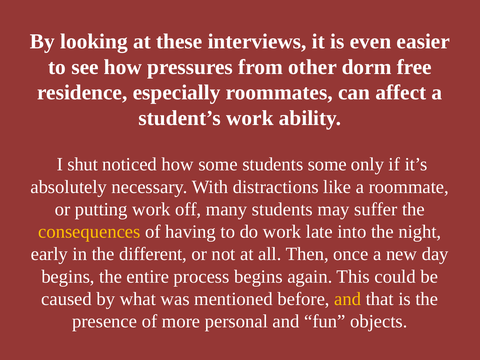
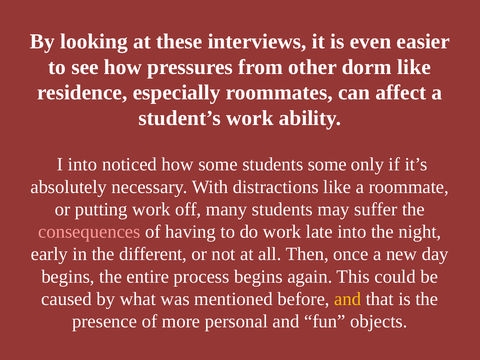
dorm free: free -> like
I shut: shut -> into
consequences colour: yellow -> pink
